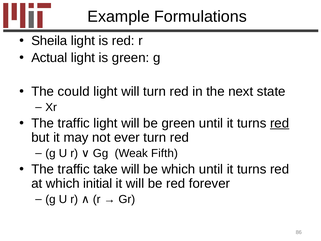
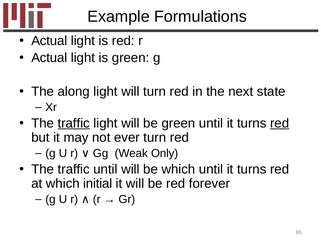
Sheila at (49, 41): Sheila -> Actual
could: could -> along
traffic at (74, 123) underline: none -> present
Fifth: Fifth -> Only
traffic take: take -> until
